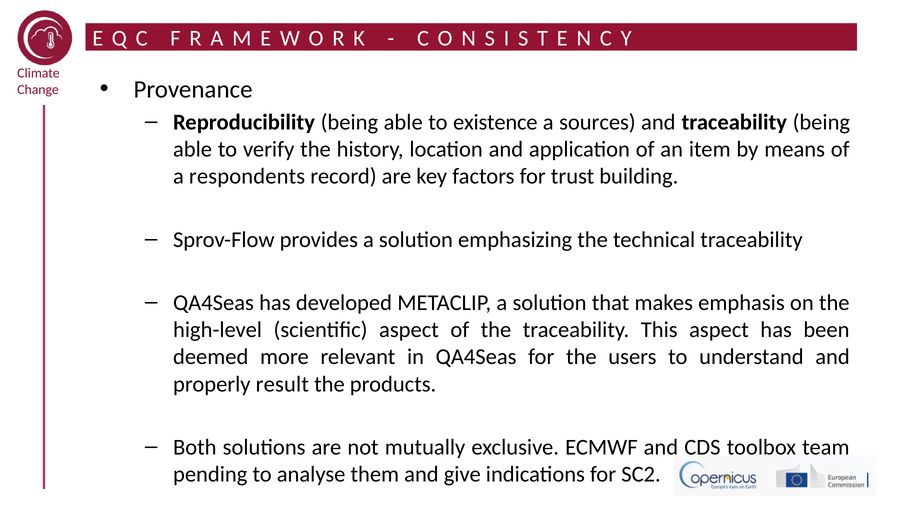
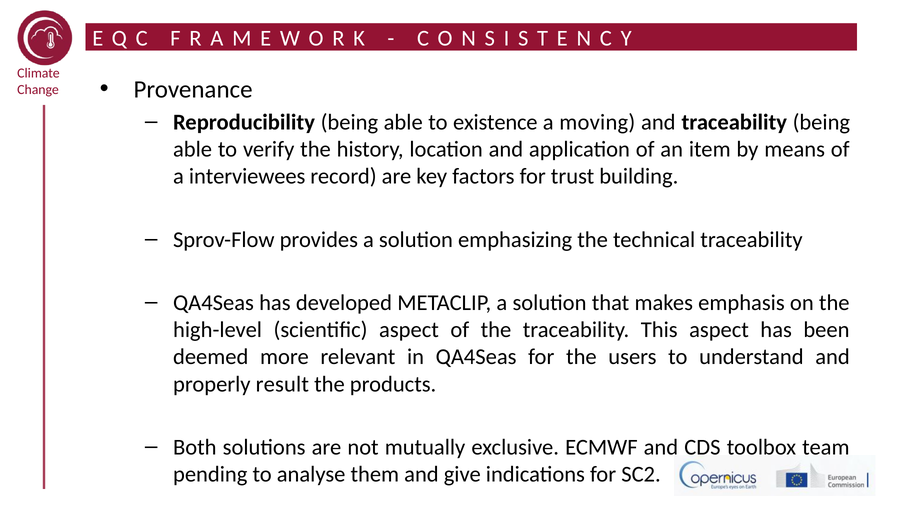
sources: sources -> moving
respondents: respondents -> interviewees
